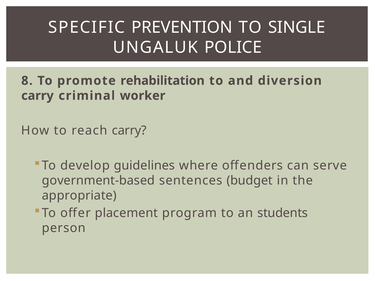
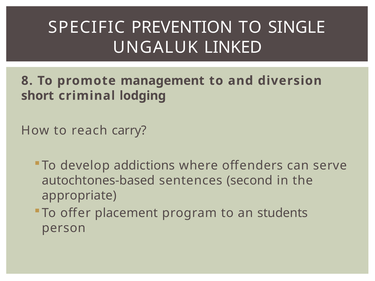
POLICE: POLICE -> LINKED
rehabilitation: rehabilitation -> management
carry at (37, 96): carry -> short
worker: worker -> lodging
guidelines: guidelines -> addictions
government-based: government-based -> autochtones-based
budget: budget -> second
